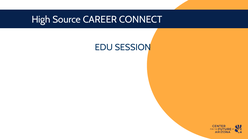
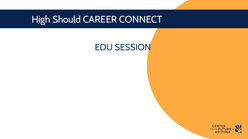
Source: Source -> Should
